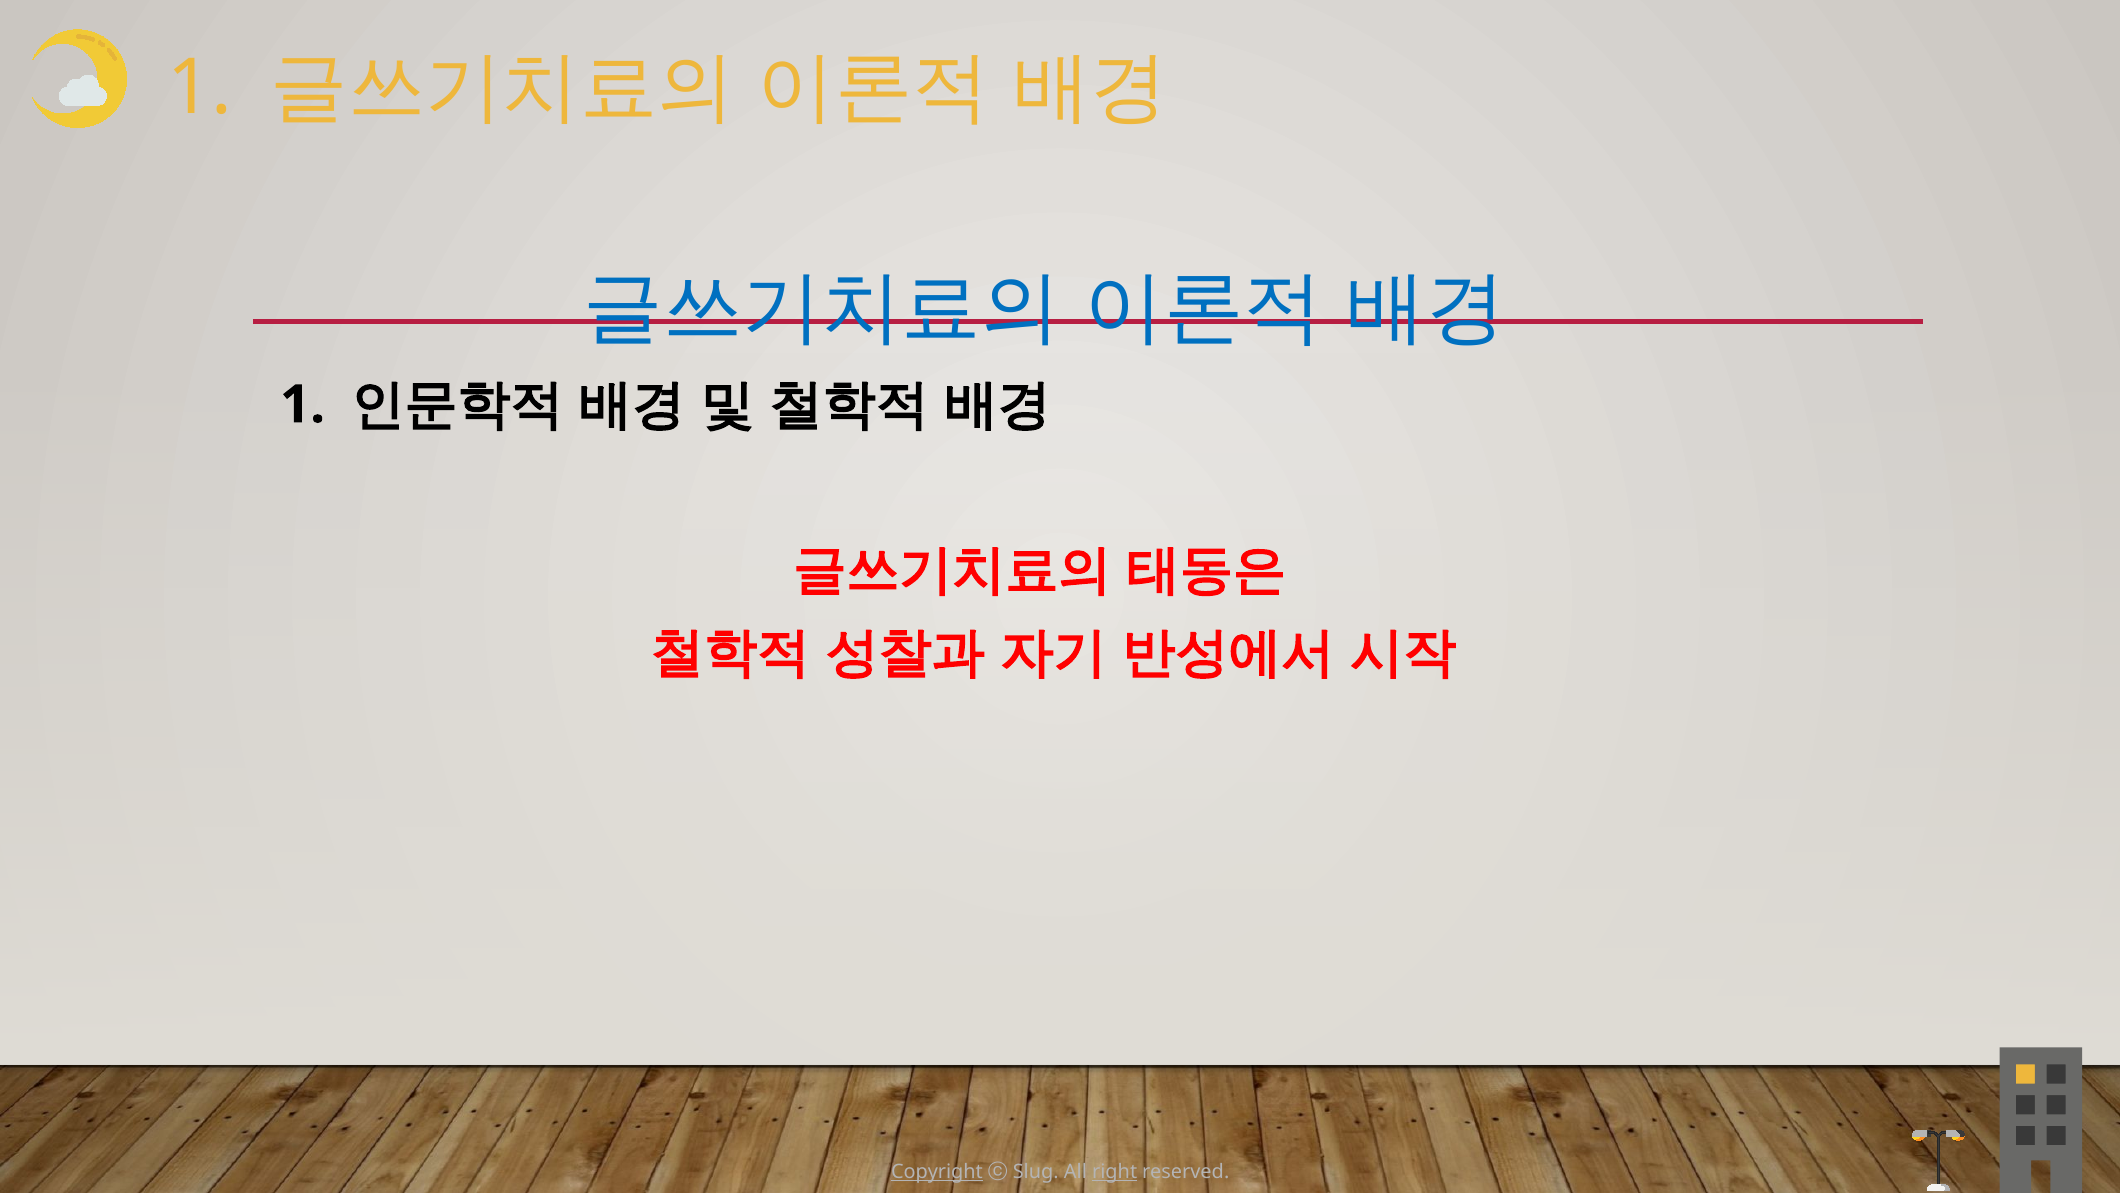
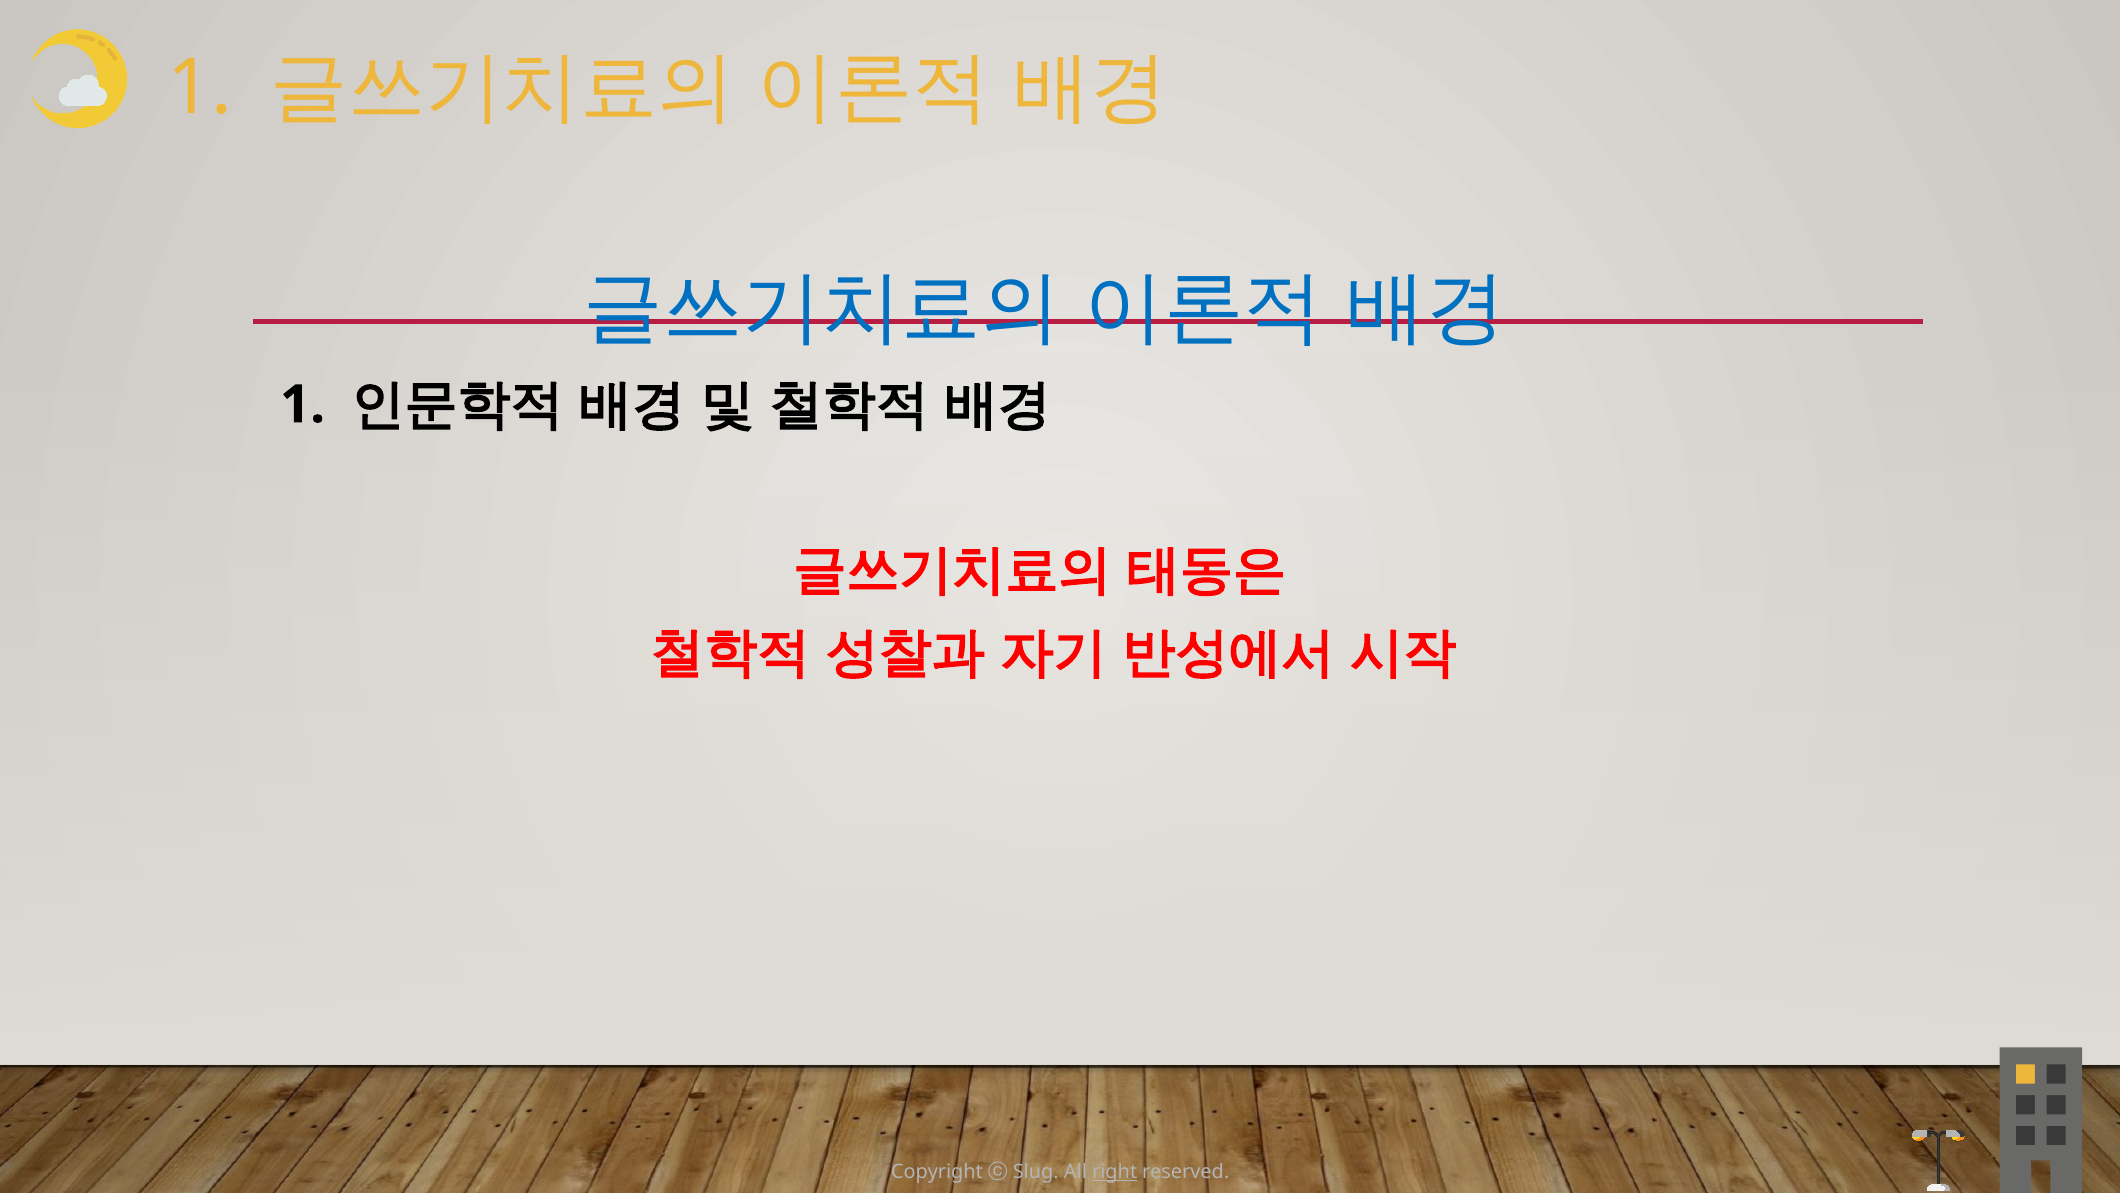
Copyright underline: present -> none
